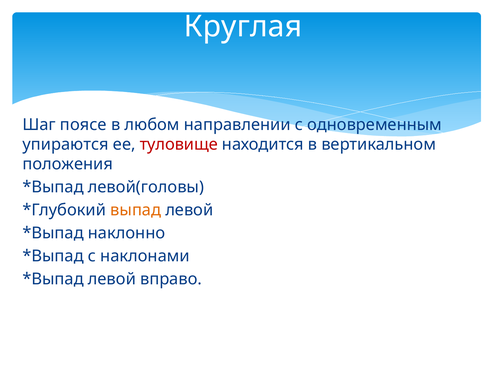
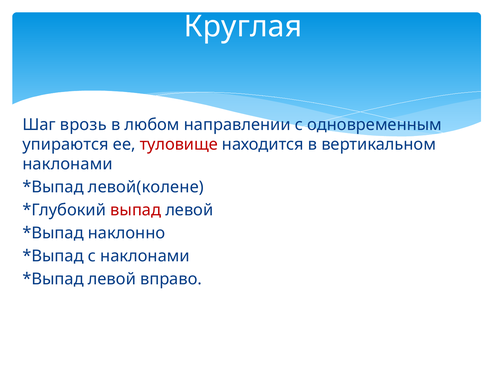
поясе: поясе -> врозь
положения at (68, 164): положения -> наклонами
левой(головы: левой(головы -> левой(колене
выпад colour: orange -> red
